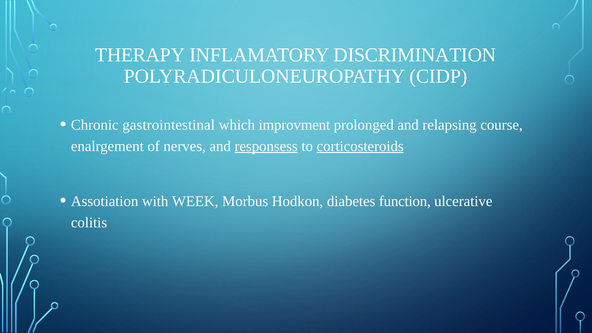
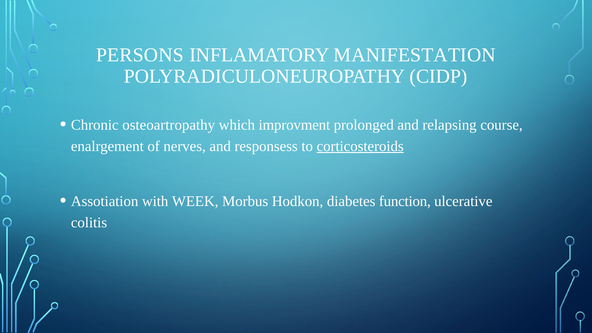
THERAPY: THERAPY -> PERSONS
DISCRIMINATION: DISCRIMINATION -> MANIFESTATION
gastrointestinal: gastrointestinal -> osteoartropathy
responsess underline: present -> none
